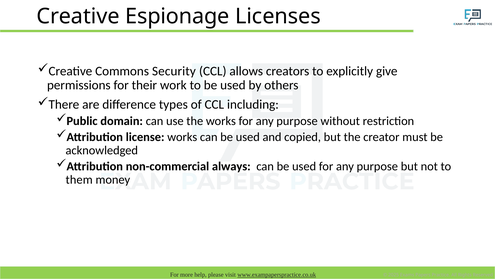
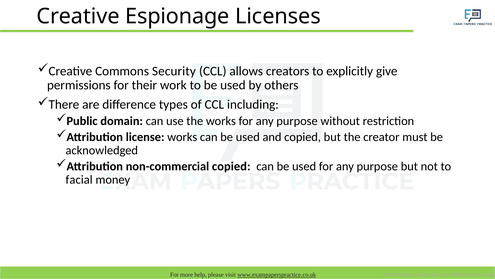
non-commercial always: always -> copied
them: them -> facial
